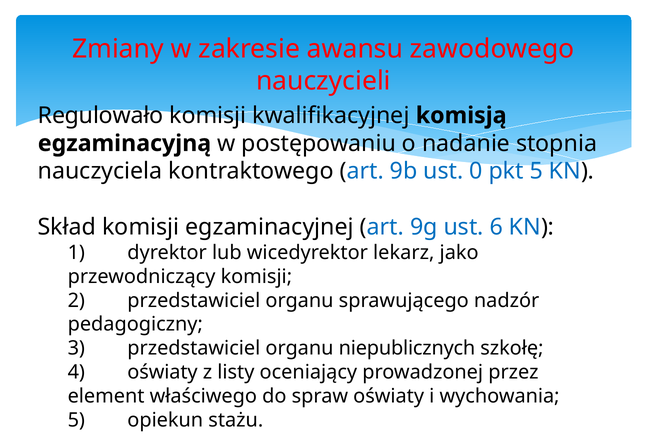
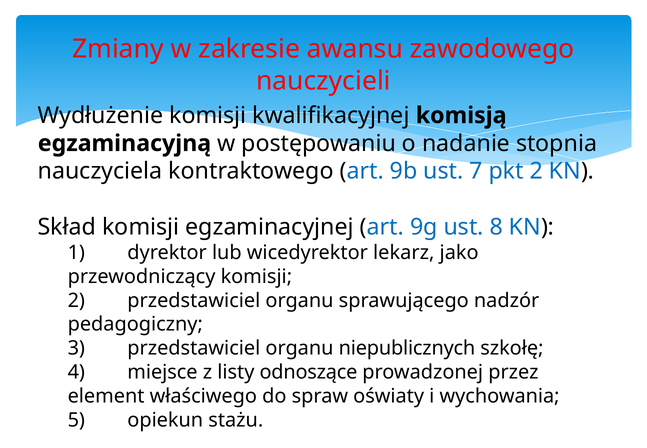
Regulowało: Regulowało -> Wydłużenie
0: 0 -> 7
pkt 5: 5 -> 2
6: 6 -> 8
4 oświaty: oświaty -> miejsce
oceniający: oceniający -> odnoszące
